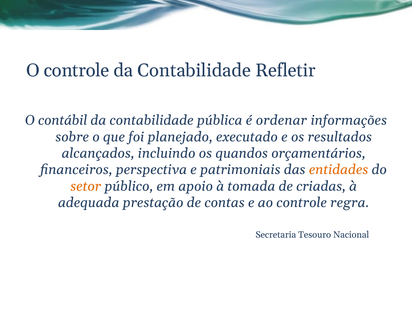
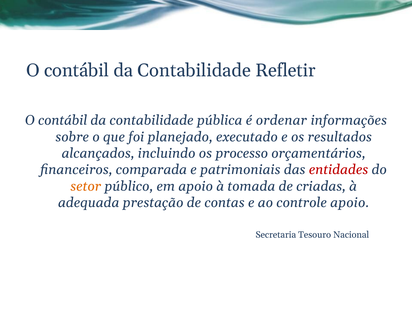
controle at (77, 71): controle -> contábil
quandos: quandos -> processo
perspectiva: perspectiva -> comparada
entidades colour: orange -> red
controle regra: regra -> apoio
